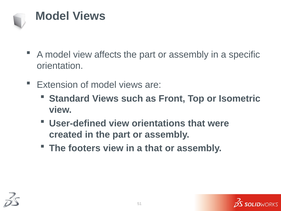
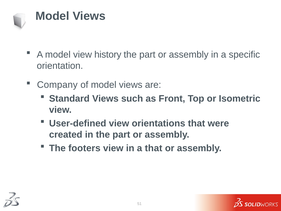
affects: affects -> history
Extension: Extension -> Company
